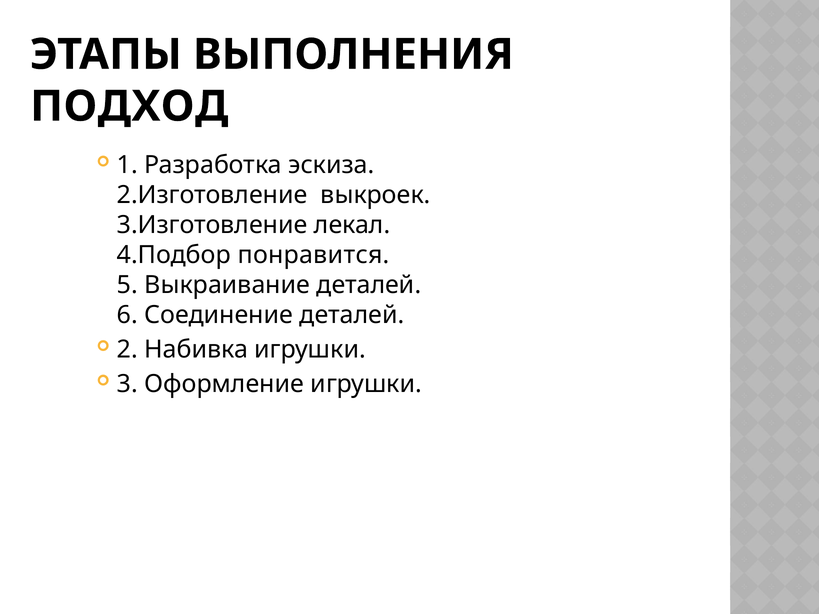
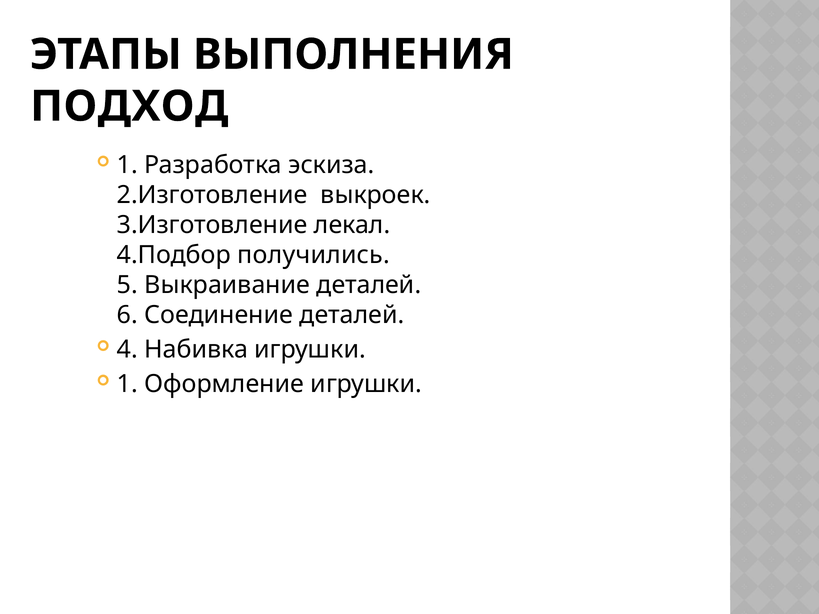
понравится: понравится -> получились
2: 2 -> 4
3 at (127, 384): 3 -> 1
